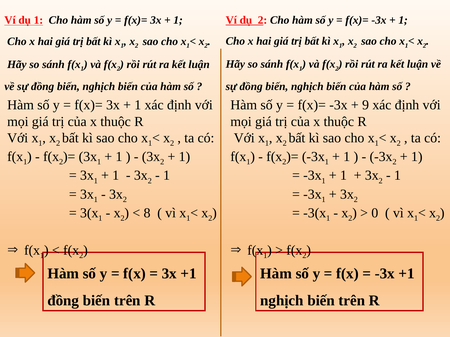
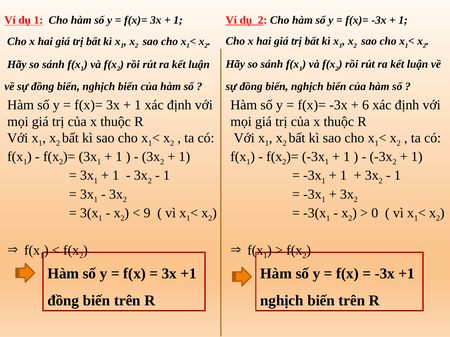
9: 9 -> 6
8: 8 -> 9
